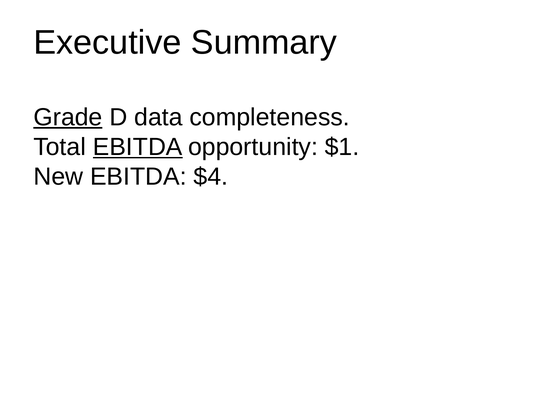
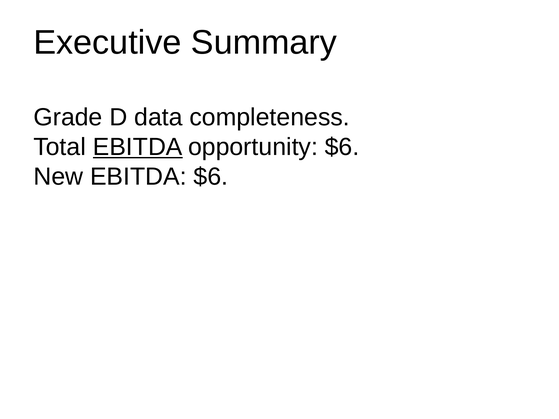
Grade underline: present -> none
opportunity $1: $1 -> $6
EBITDA $4: $4 -> $6
